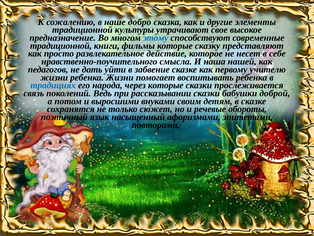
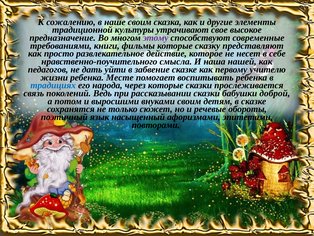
наше добро: добро -> своим
этому colour: blue -> purple
традиционной at (61, 46): традиционной -> требованиями
ребенка Жизни: Жизни -> Месте
